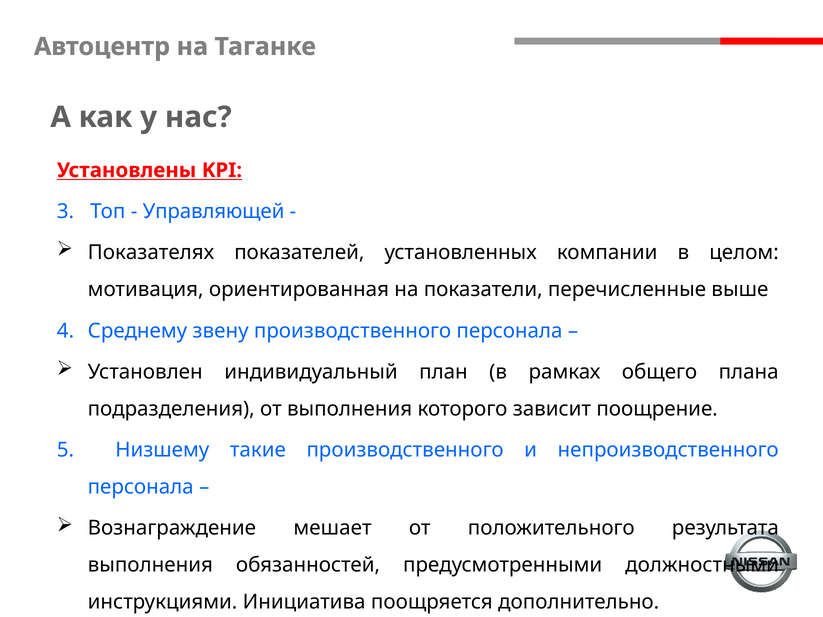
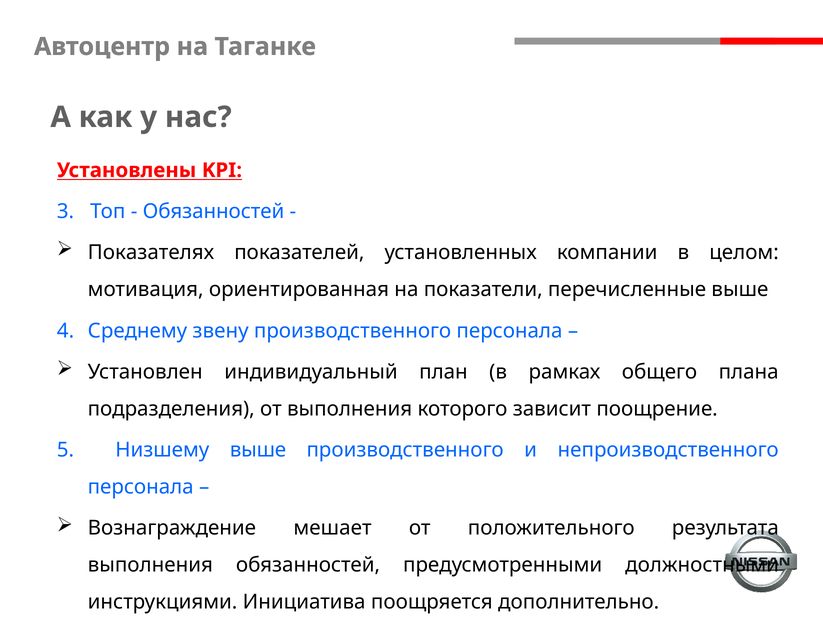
Управляющей at (214, 212): Управляющей -> Обязанностей
Низшему такие: такие -> выше
